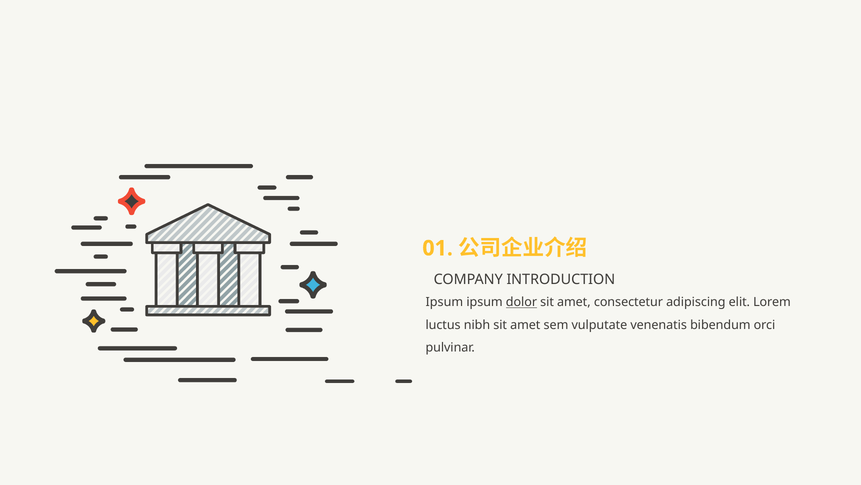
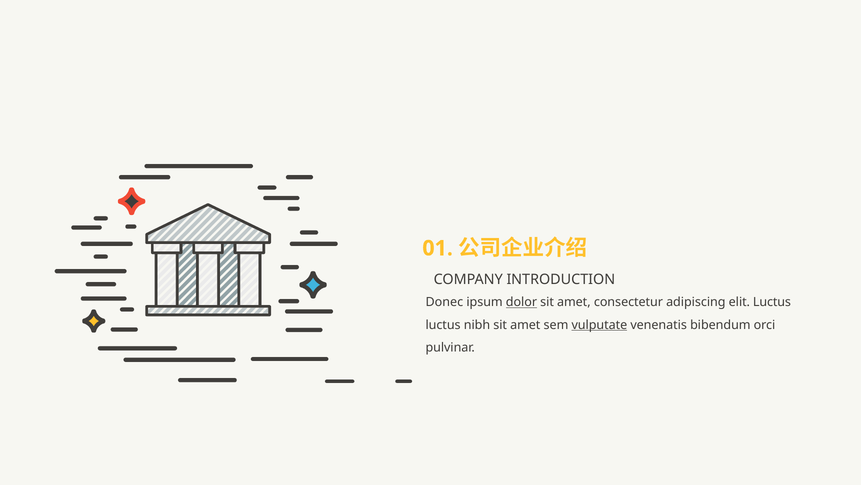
Ipsum at (444, 302): Ipsum -> Donec
elit Lorem: Lorem -> Luctus
vulputate underline: none -> present
